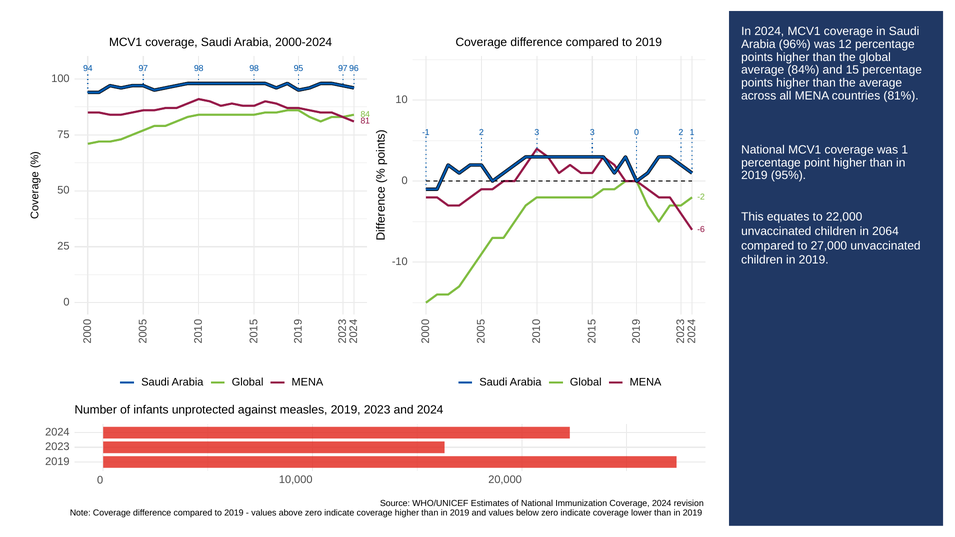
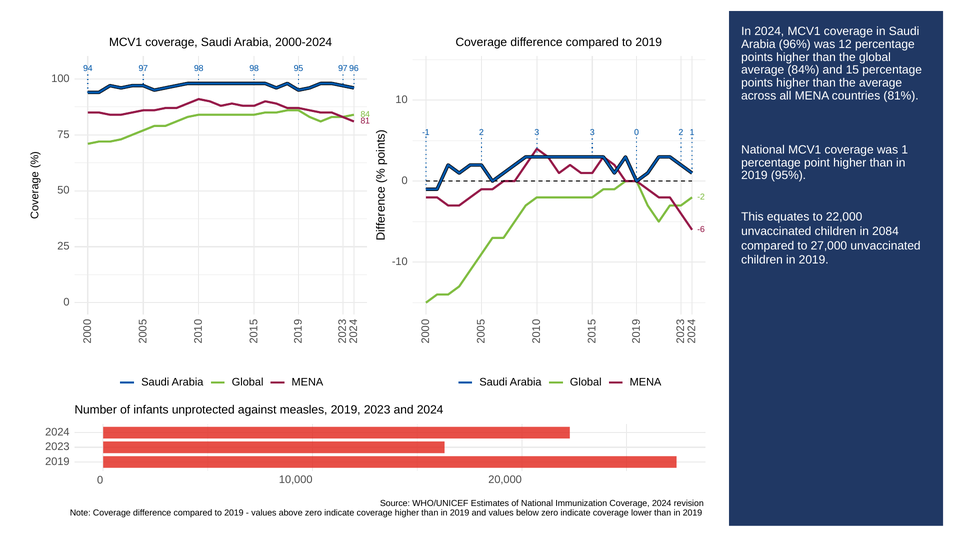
2064: 2064 -> 2084
